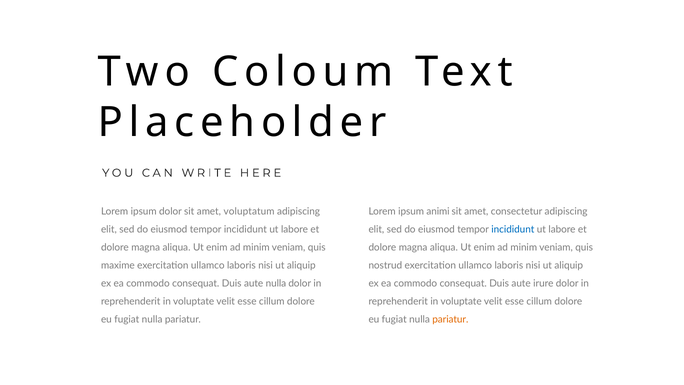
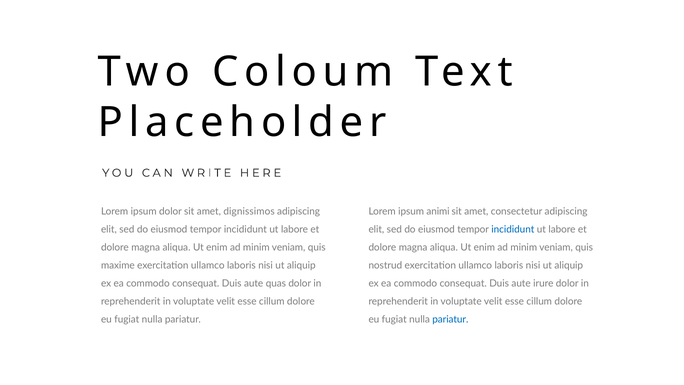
voluptatum: voluptatum -> dignissimos
aute nulla: nulla -> quas
pariatur at (450, 319) colour: orange -> blue
